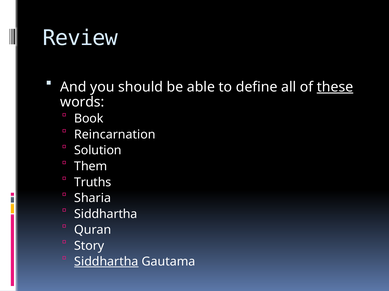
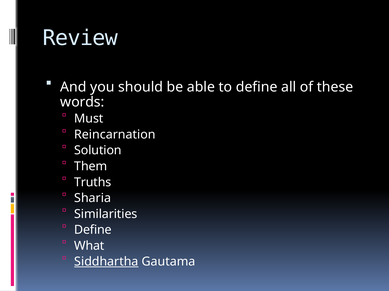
these underline: present -> none
Book: Book -> Must
Siddhartha at (106, 215): Siddhartha -> Similarities
Quran at (93, 230): Quran -> Define
Story: Story -> What
